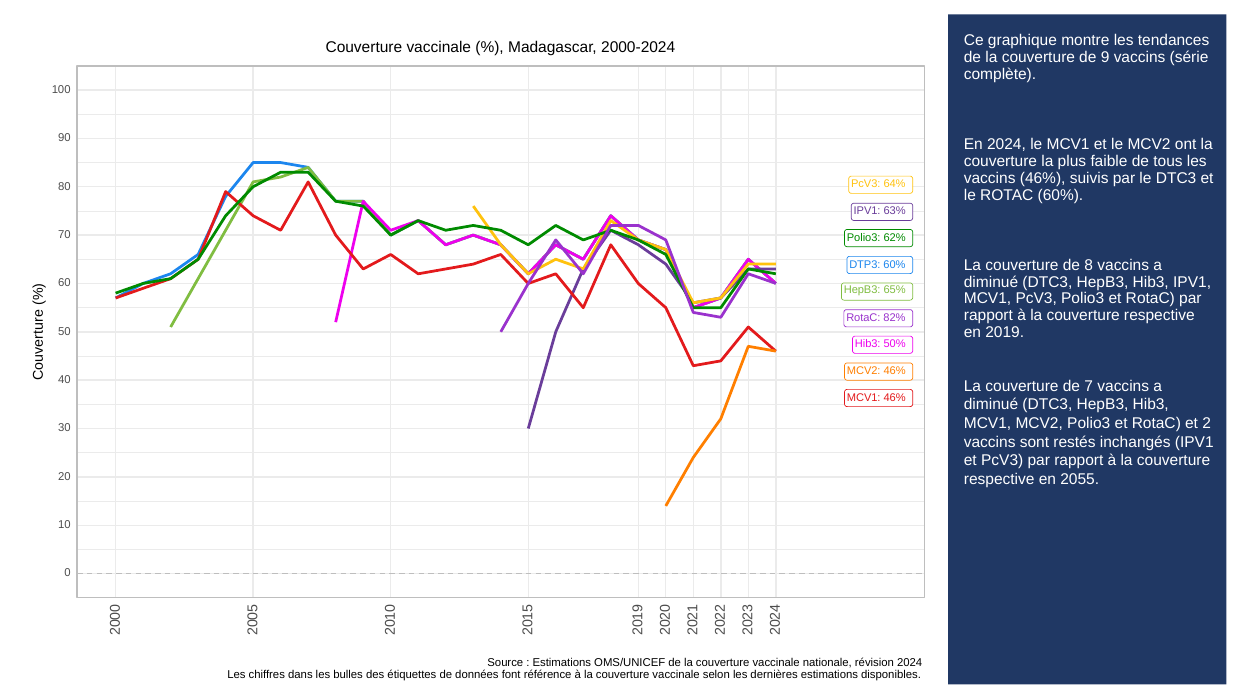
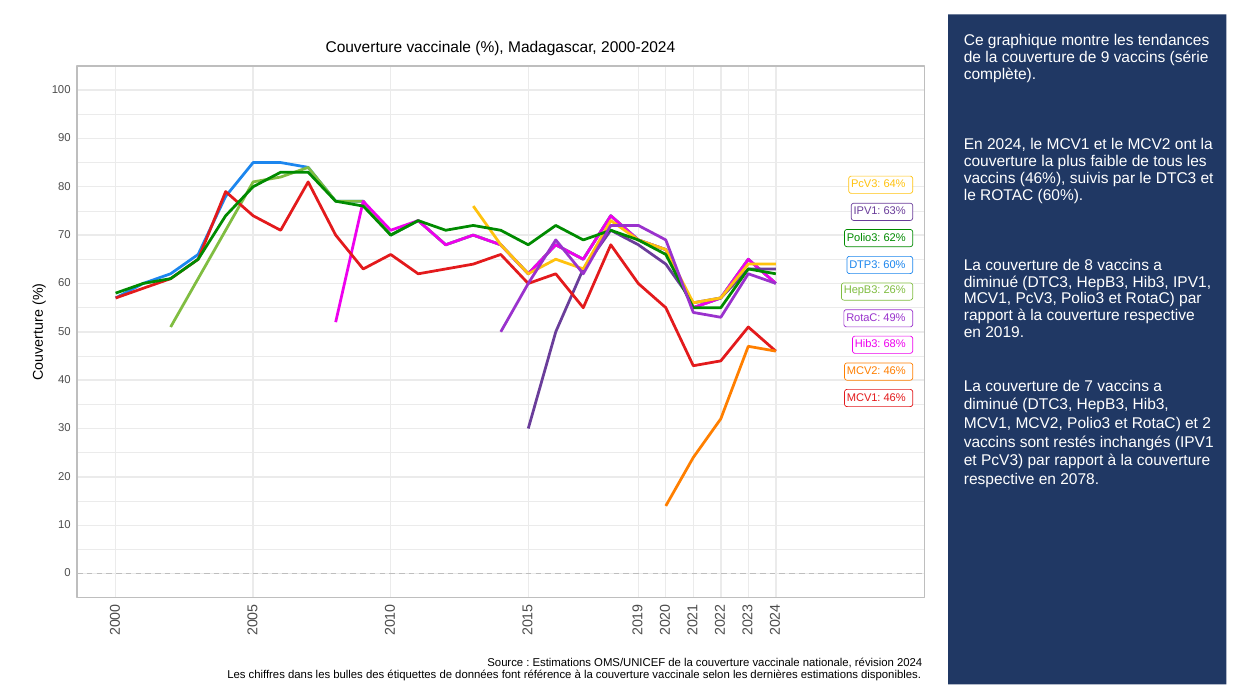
65%: 65% -> 26%
82%: 82% -> 49%
50%: 50% -> 68%
2055: 2055 -> 2078
